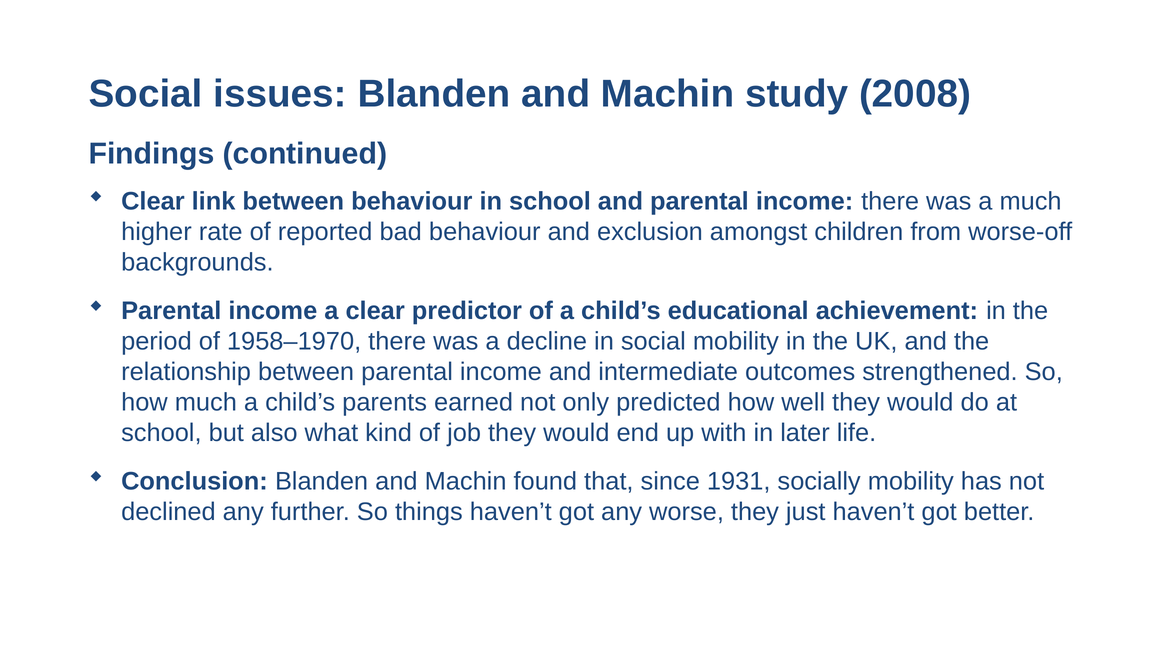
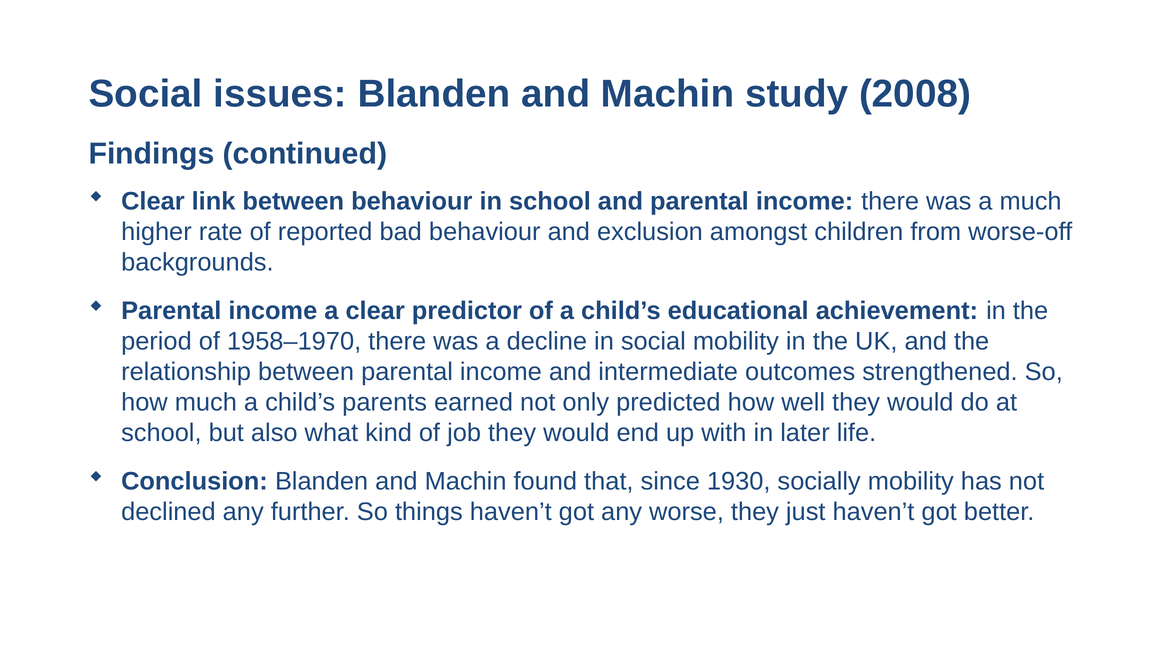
1931: 1931 -> 1930
